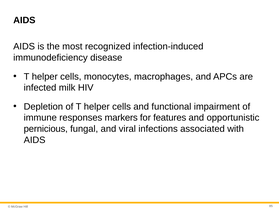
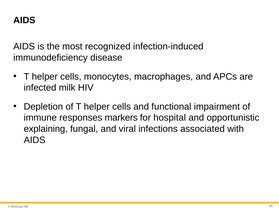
features: features -> hospital
pernicious: pernicious -> explaining
